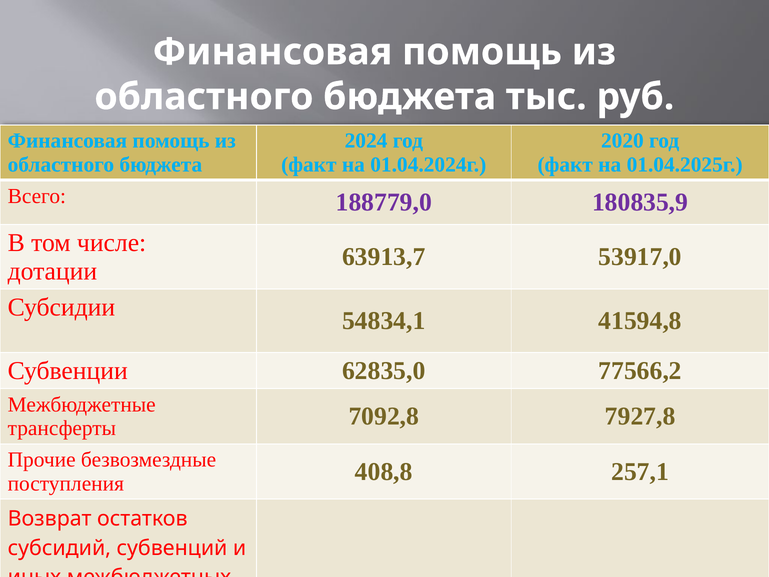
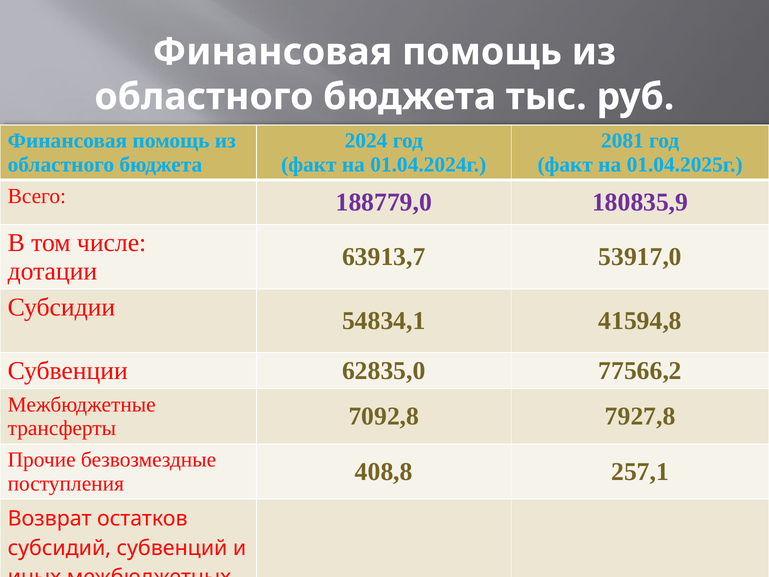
2020: 2020 -> 2081
